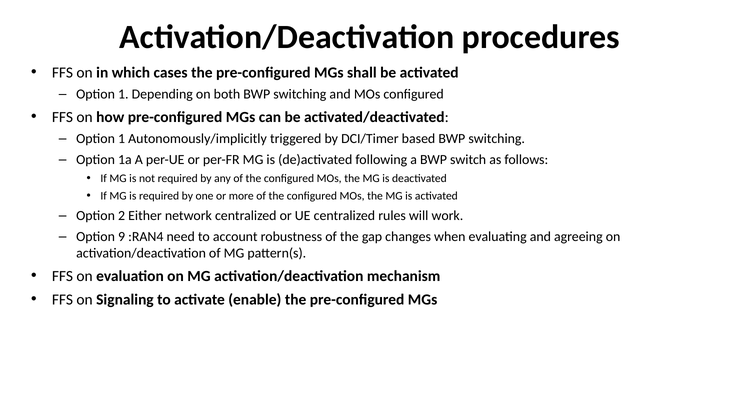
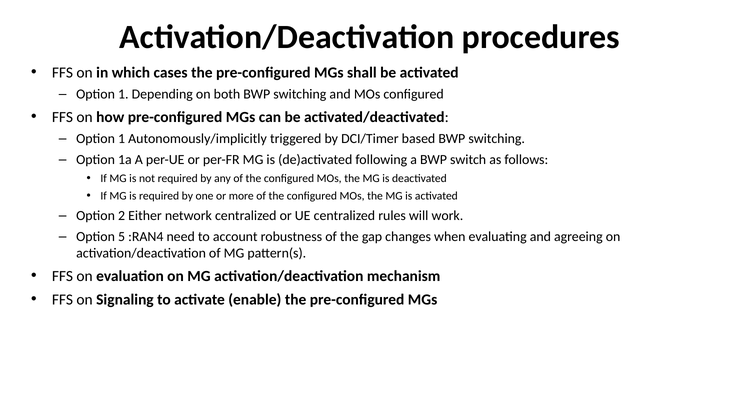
9: 9 -> 5
